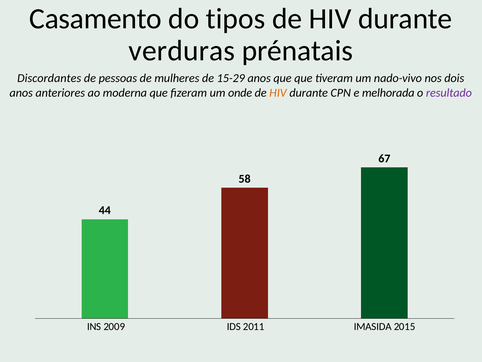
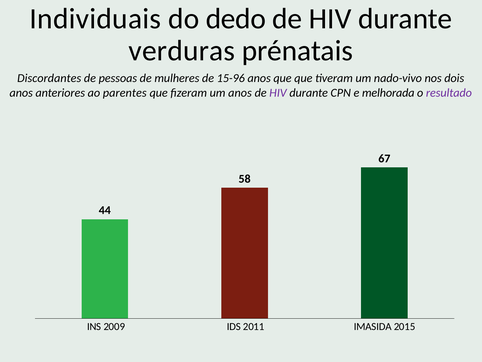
Casamento: Casamento -> Individuais
tipos: tipos -> dedo
15-29: 15-29 -> 15-96
moderna: moderna -> parentes
um onde: onde -> anos
HIV at (278, 93) colour: orange -> purple
